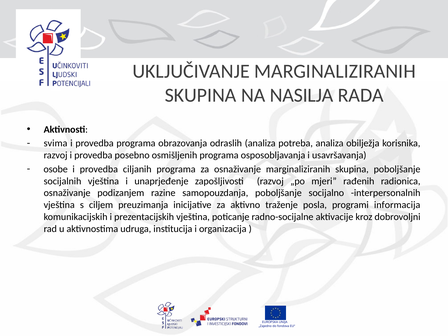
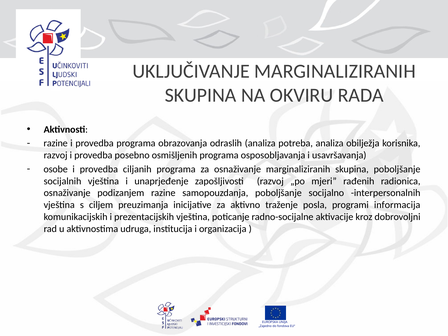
NASILJA: NASILJA -> OKVIRU
svima at (56, 143): svima -> razine
